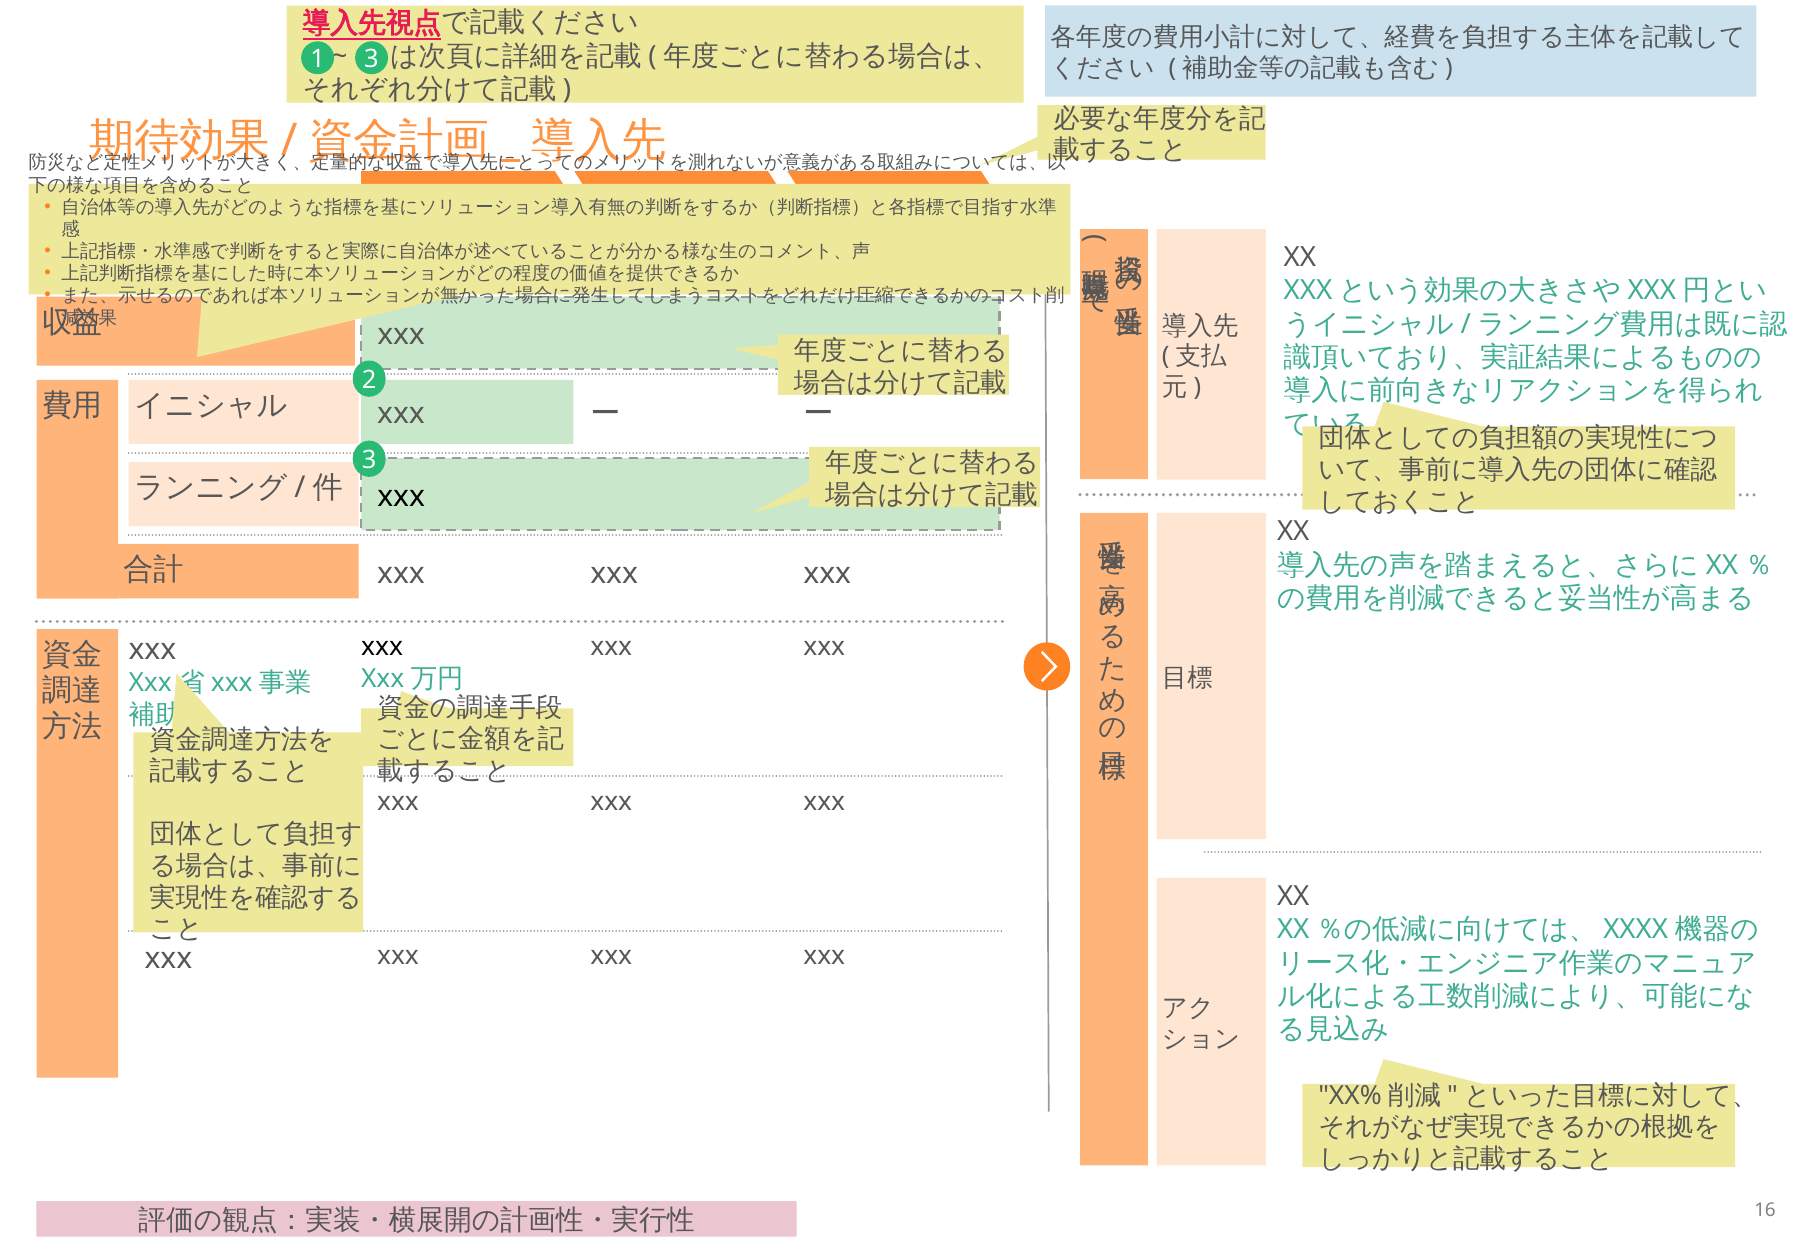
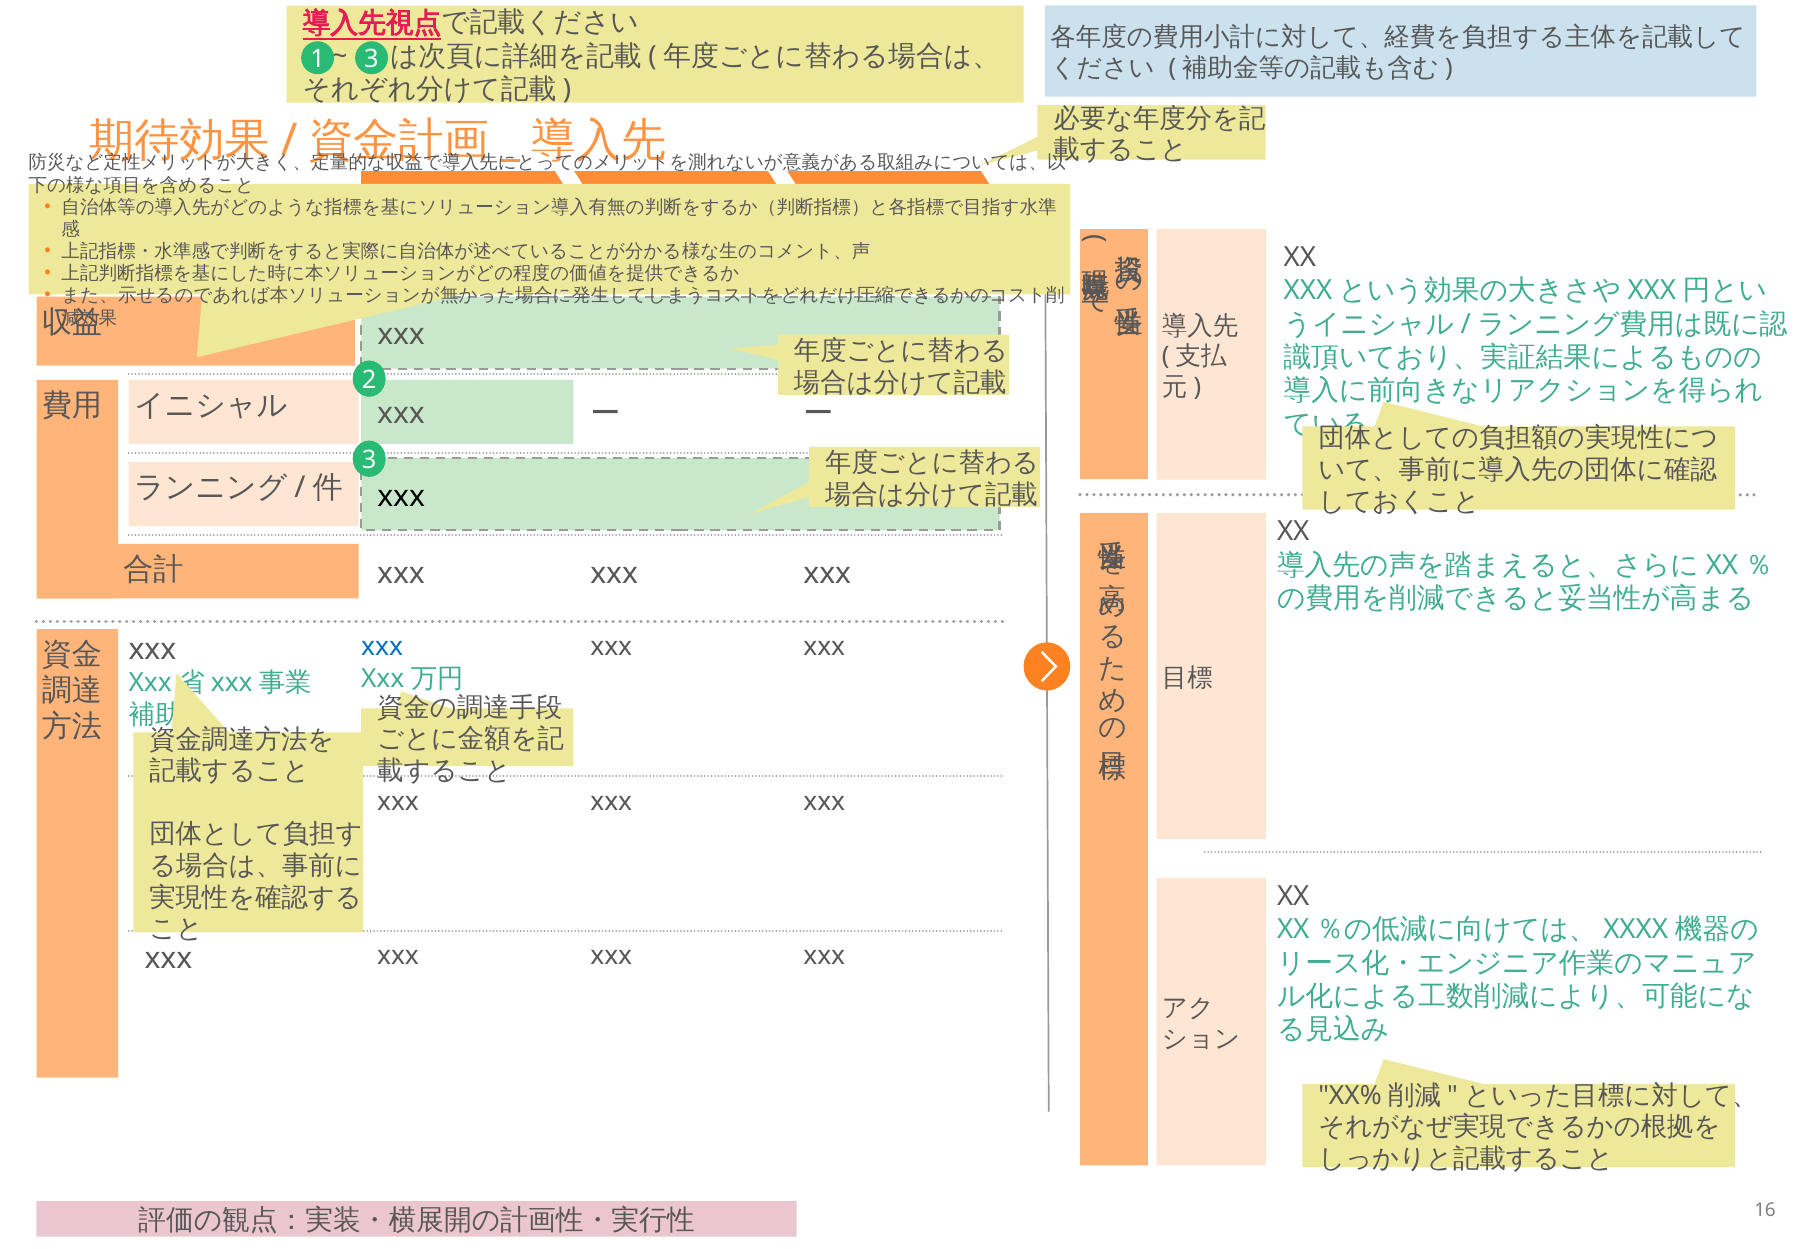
xxx at (382, 647) colour: black -> blue
